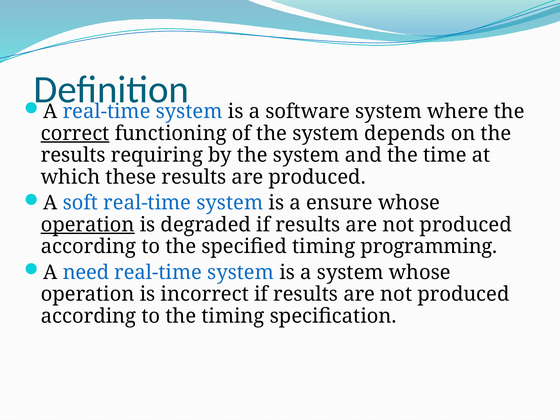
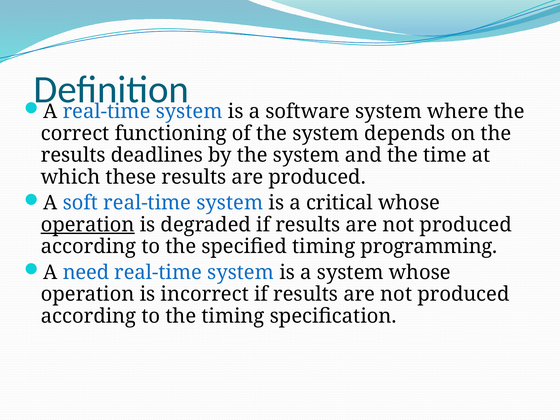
correct underline: present -> none
requiring: requiring -> deadlines
ensure: ensure -> critical
